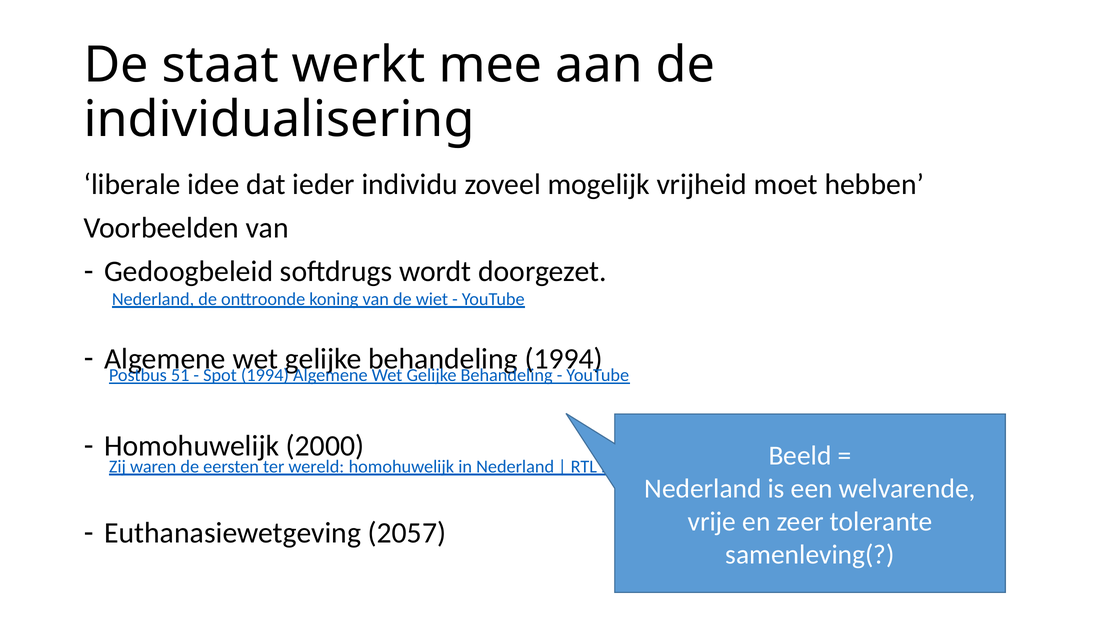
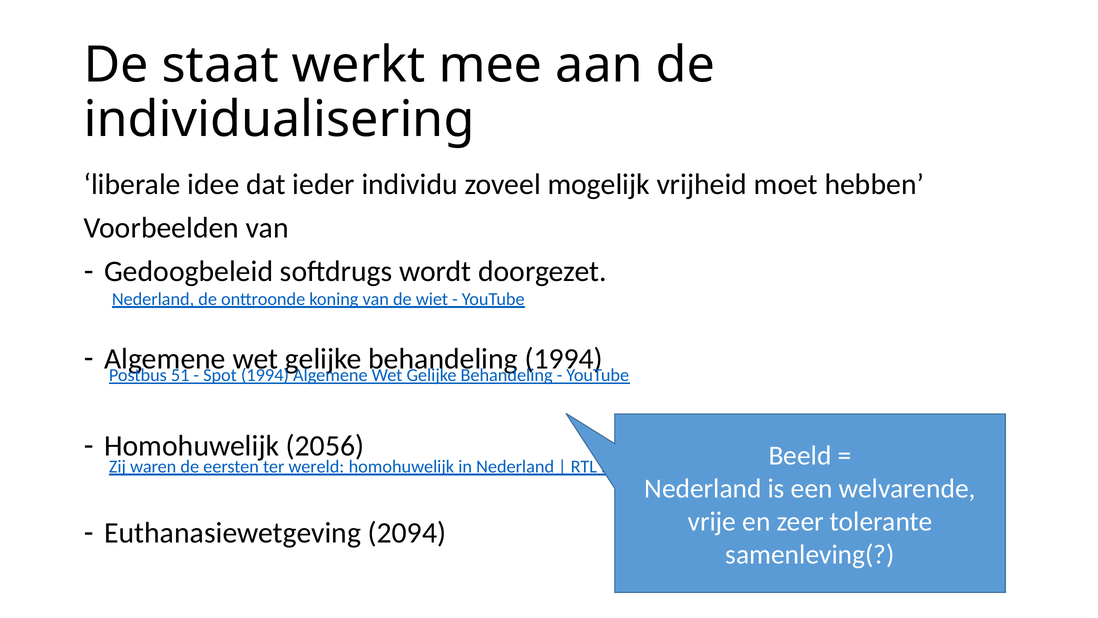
2000: 2000 -> 2056
2057: 2057 -> 2094
